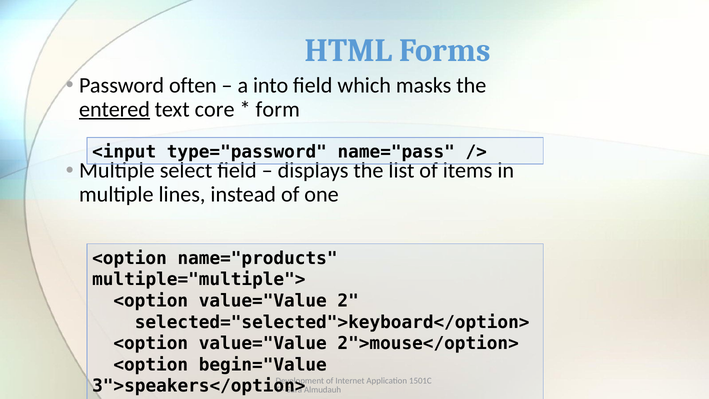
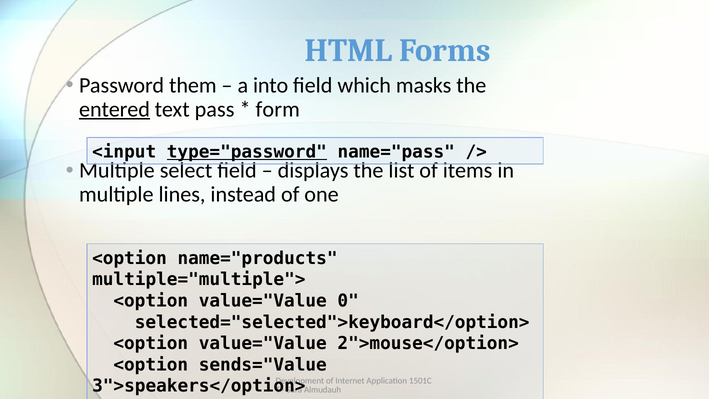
often: often -> them
core: core -> pass
type="password underline: none -> present
2: 2 -> 0
begin="Value: begin="Value -> sends="Value
